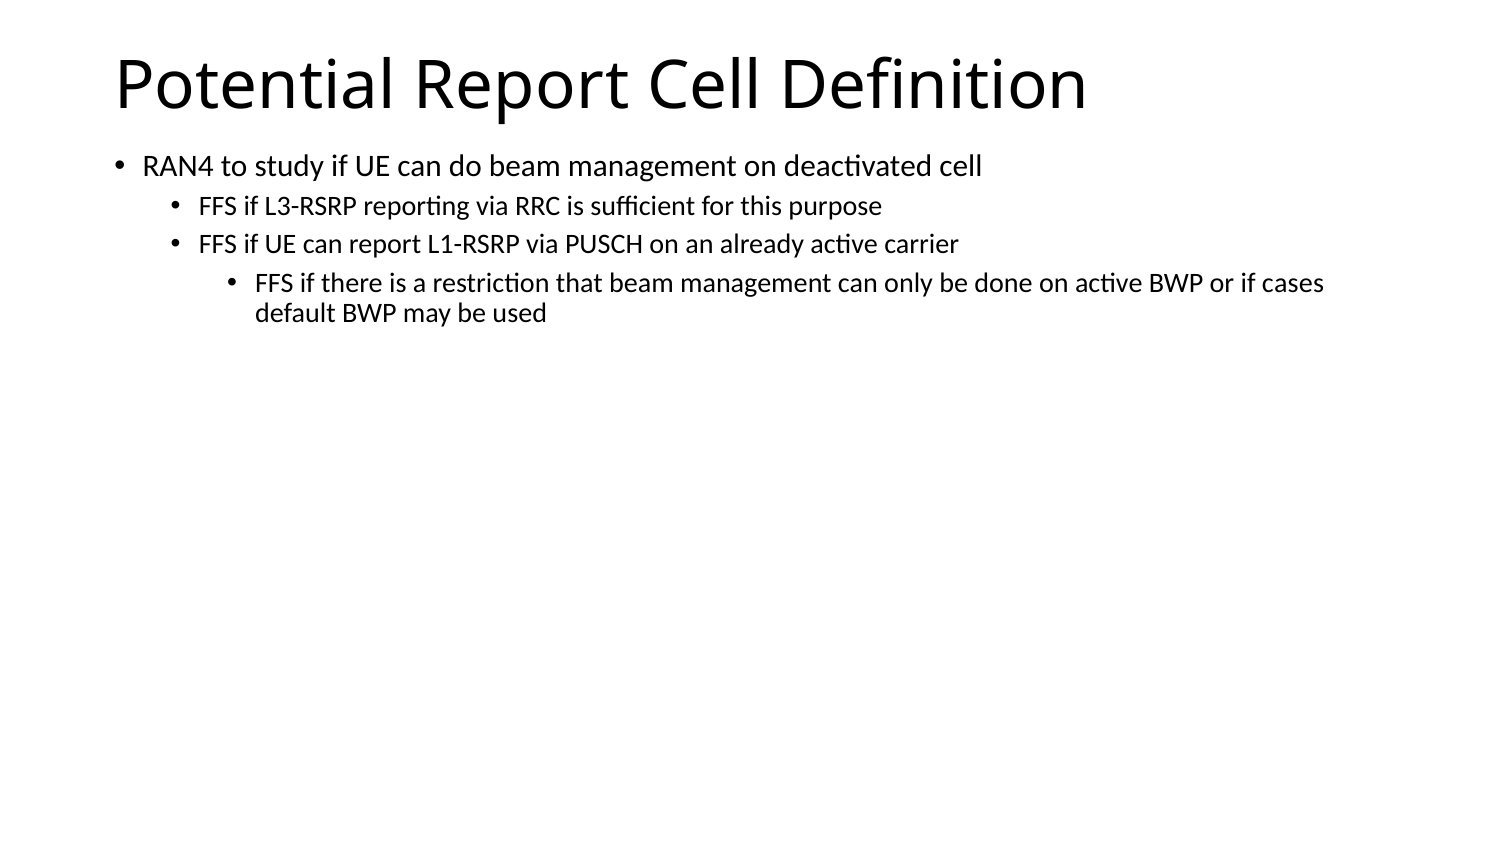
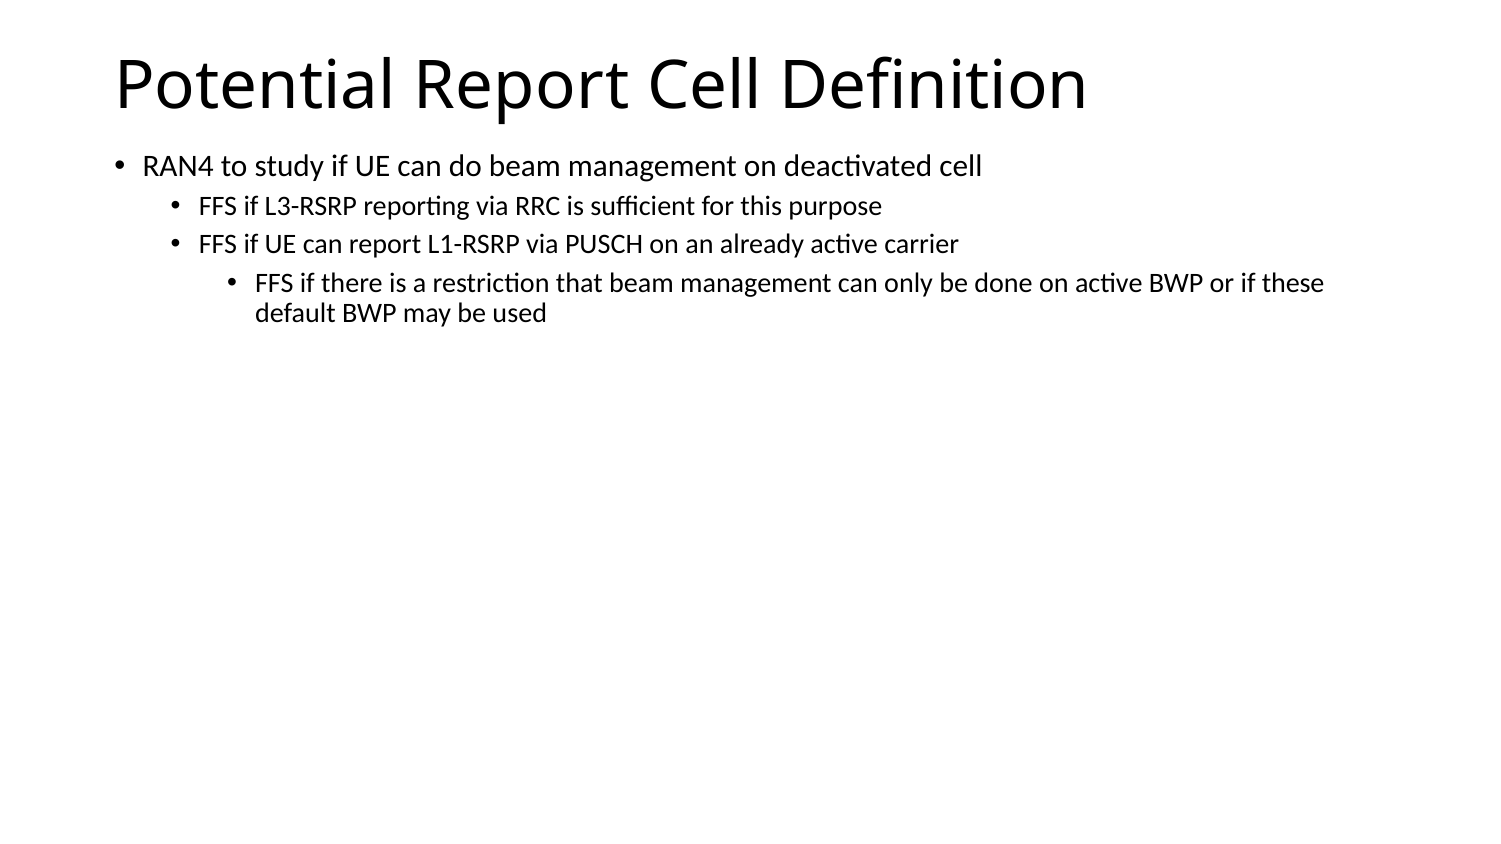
cases: cases -> these
